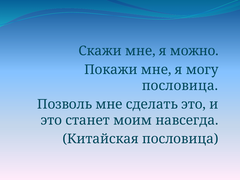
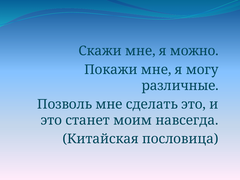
пословица at (180, 86): пословица -> различные
